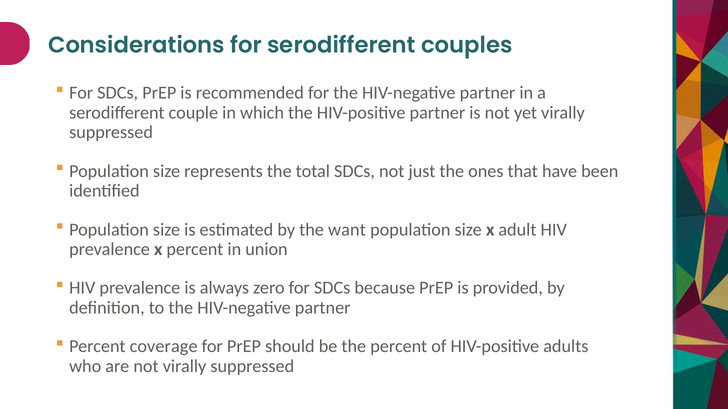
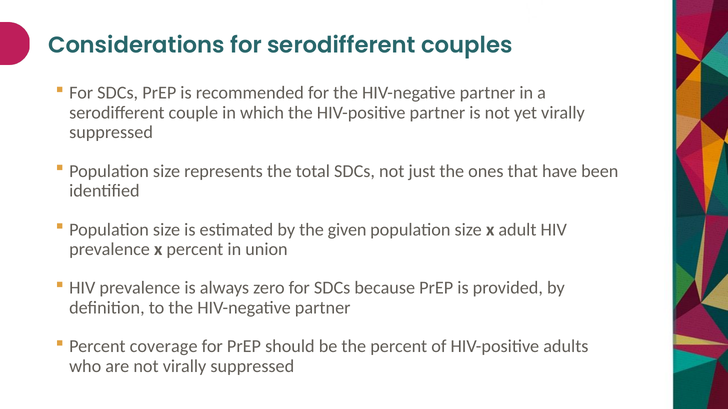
want: want -> given
